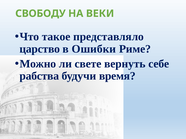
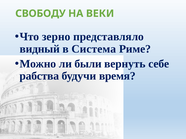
такое: такое -> зерно
царство: царство -> видный
Ошибки: Ошибки -> Система
свете: свете -> были
